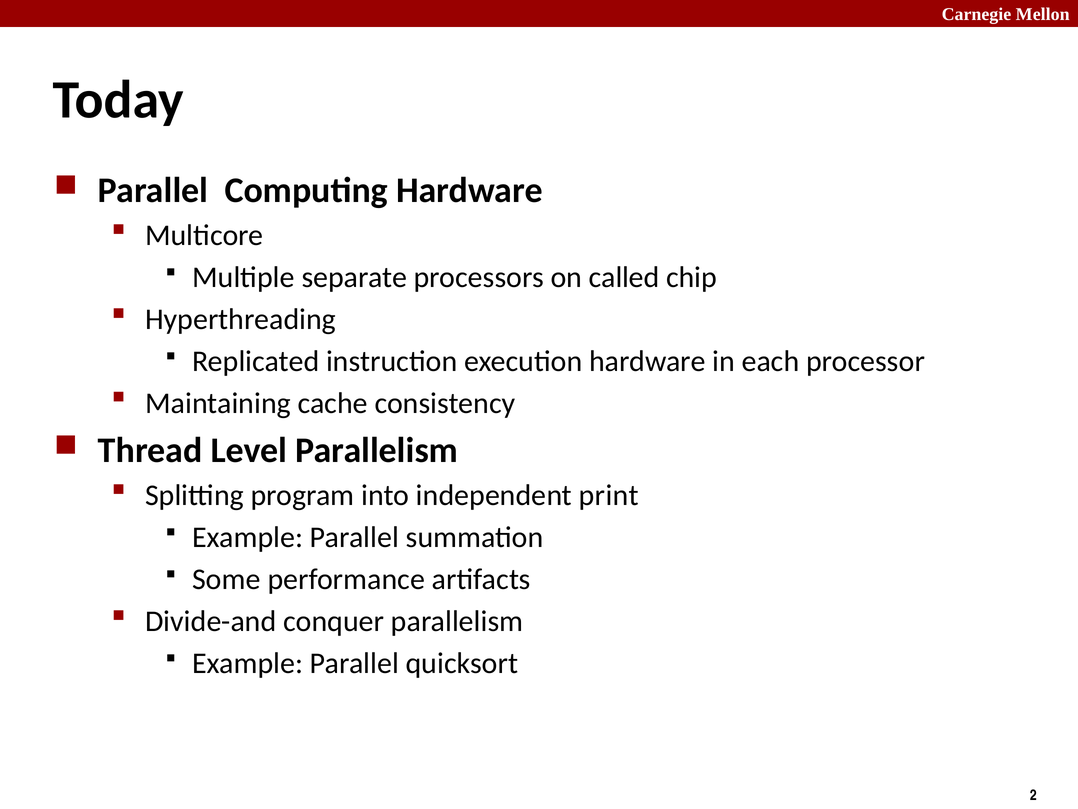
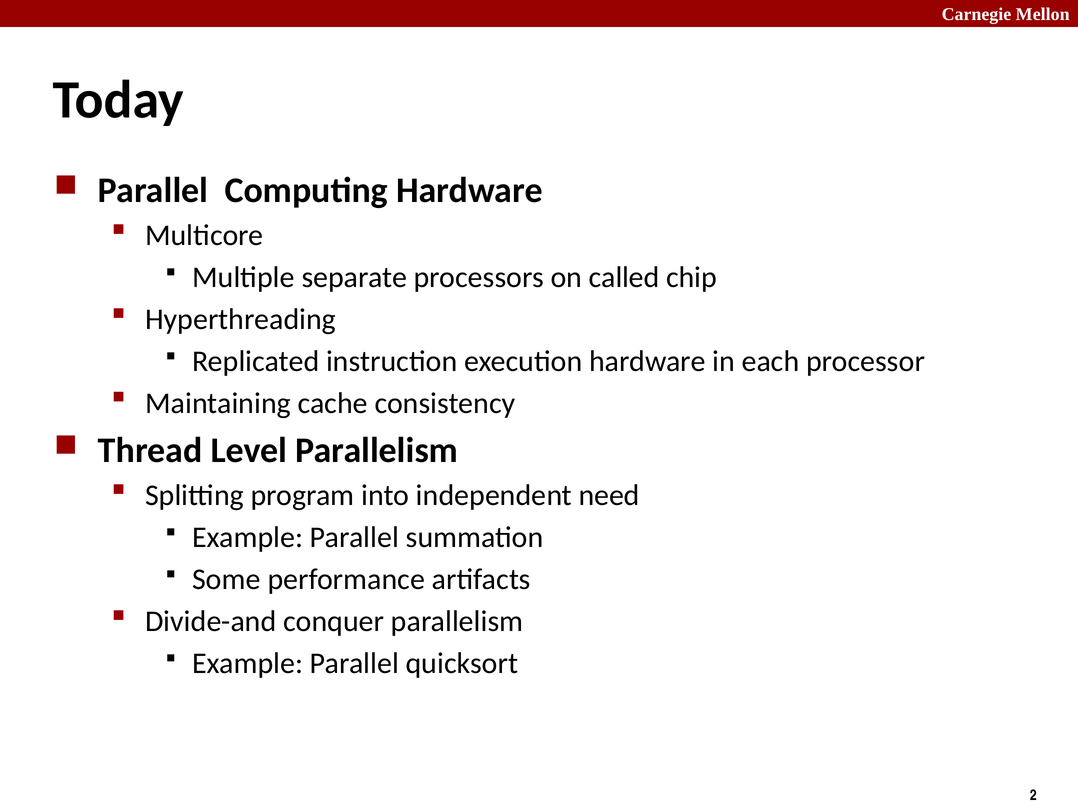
print: print -> need
